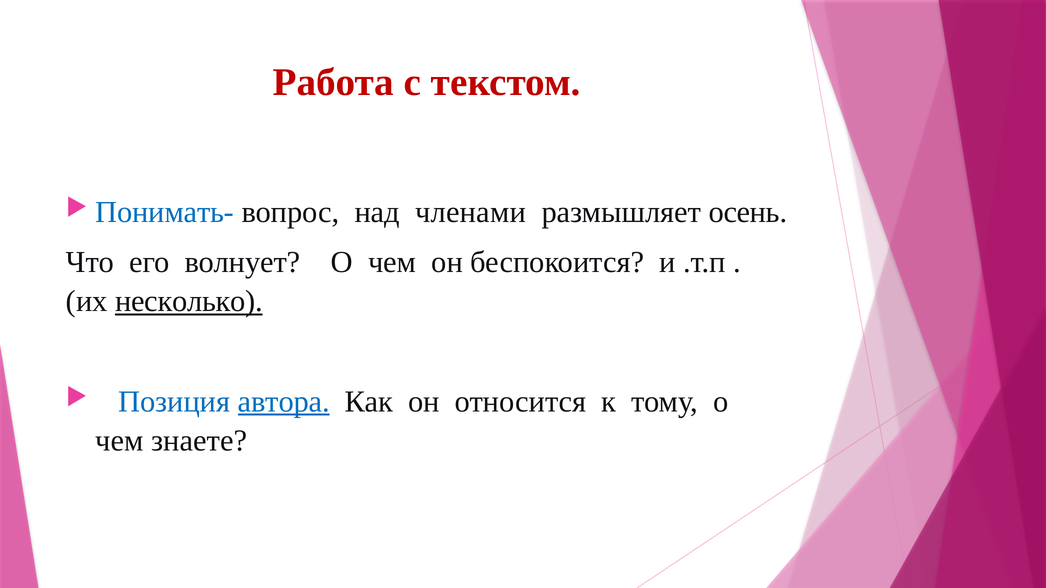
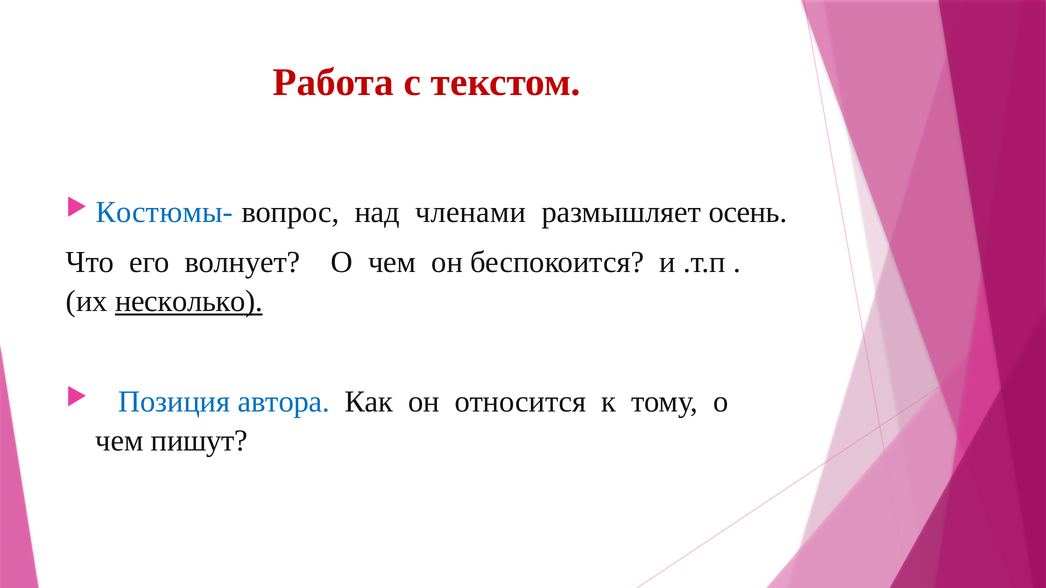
Понимать-: Понимать- -> Костюмы-
автора underline: present -> none
знаете: знаете -> пишут
